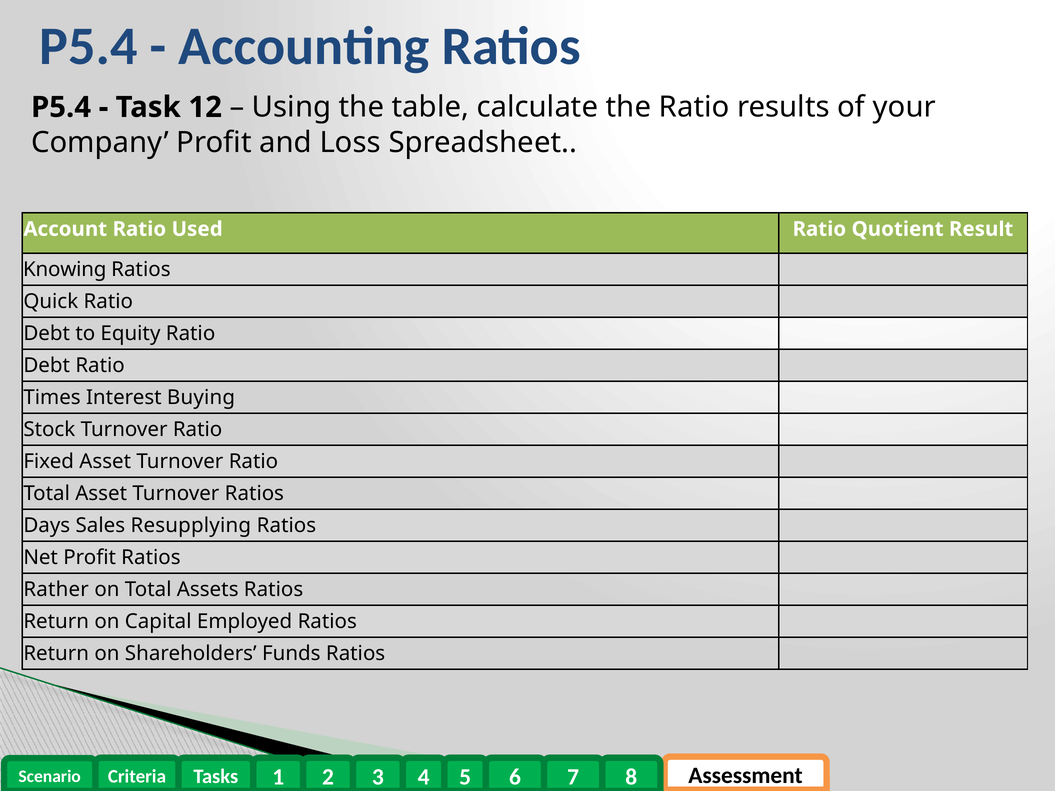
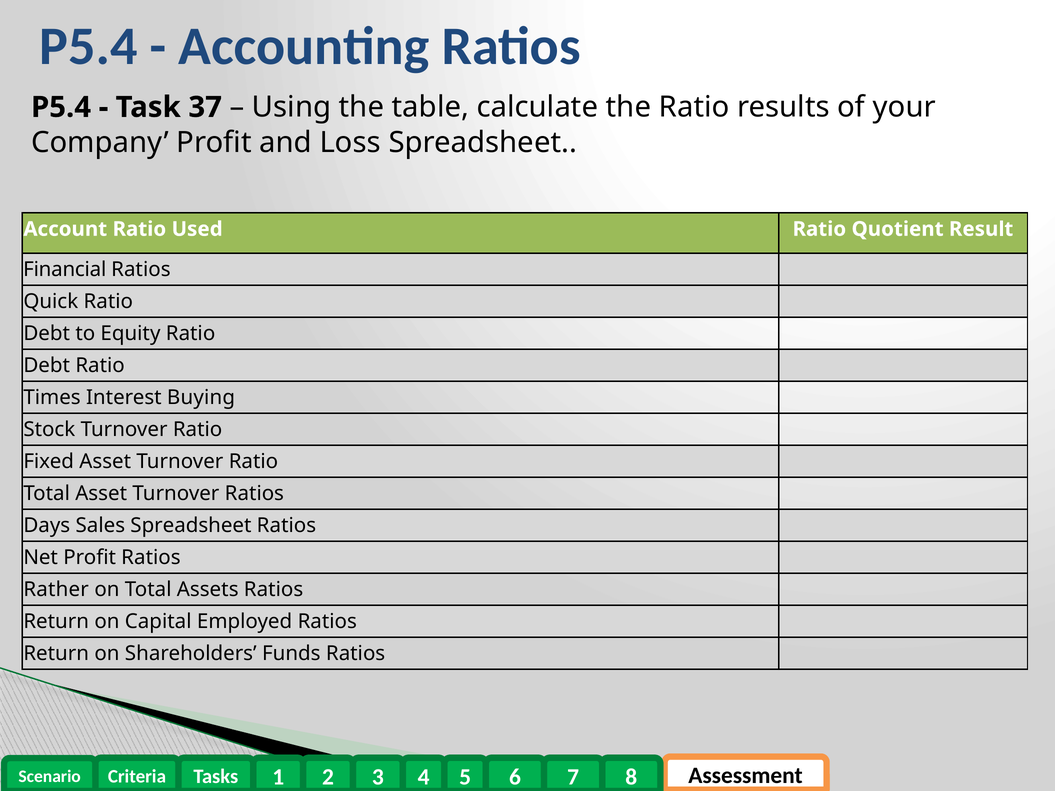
12: 12 -> 37
Knowing: Knowing -> Financial
Sales Resupplying: Resupplying -> Spreadsheet
